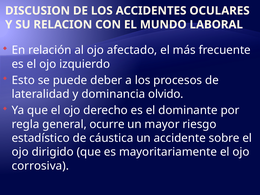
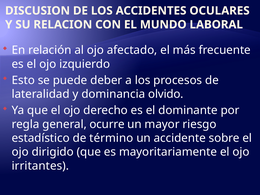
cáustica: cáustica -> término
corrosiva: corrosiva -> irritantes
